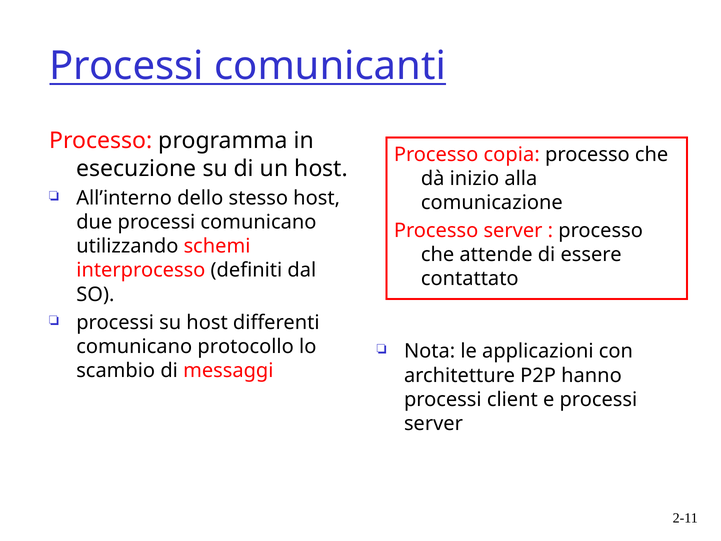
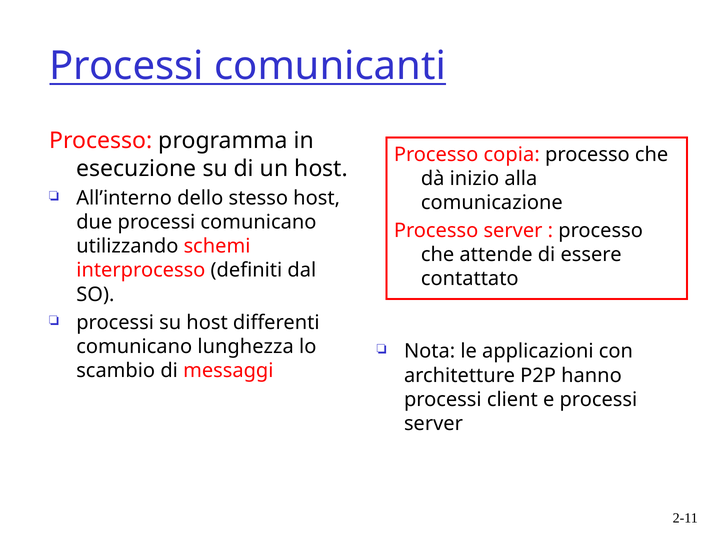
protocollo: protocollo -> lunghezza
